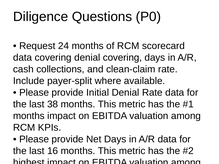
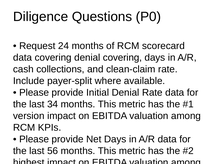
38: 38 -> 34
months at (29, 116): months -> version
16: 16 -> 56
